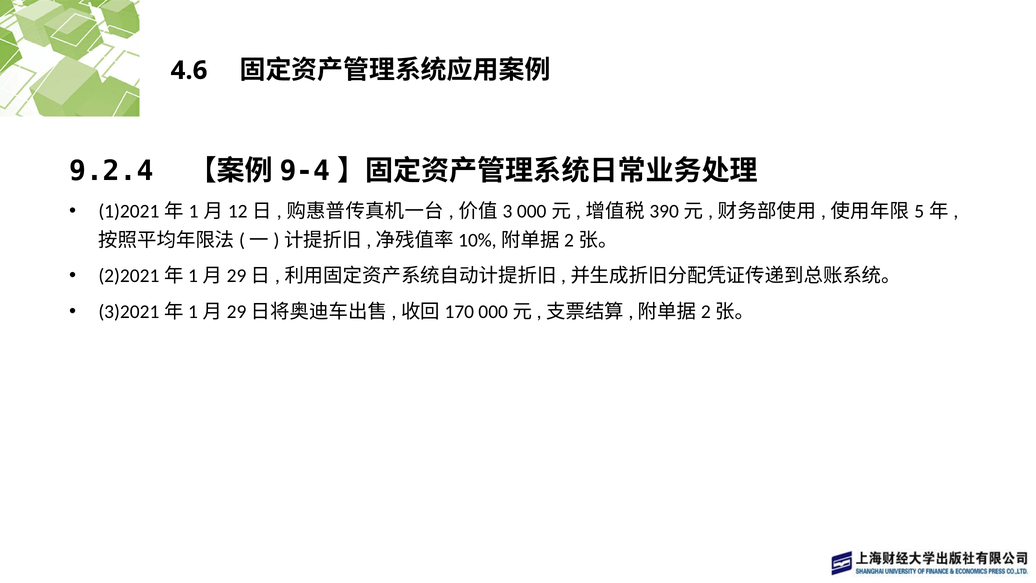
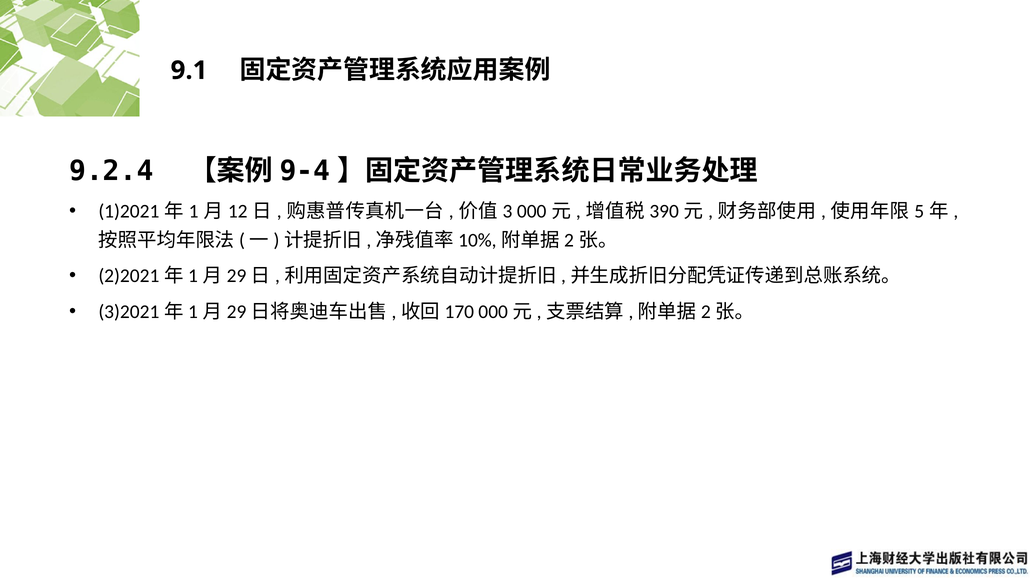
4.6: 4.6 -> 9.1
